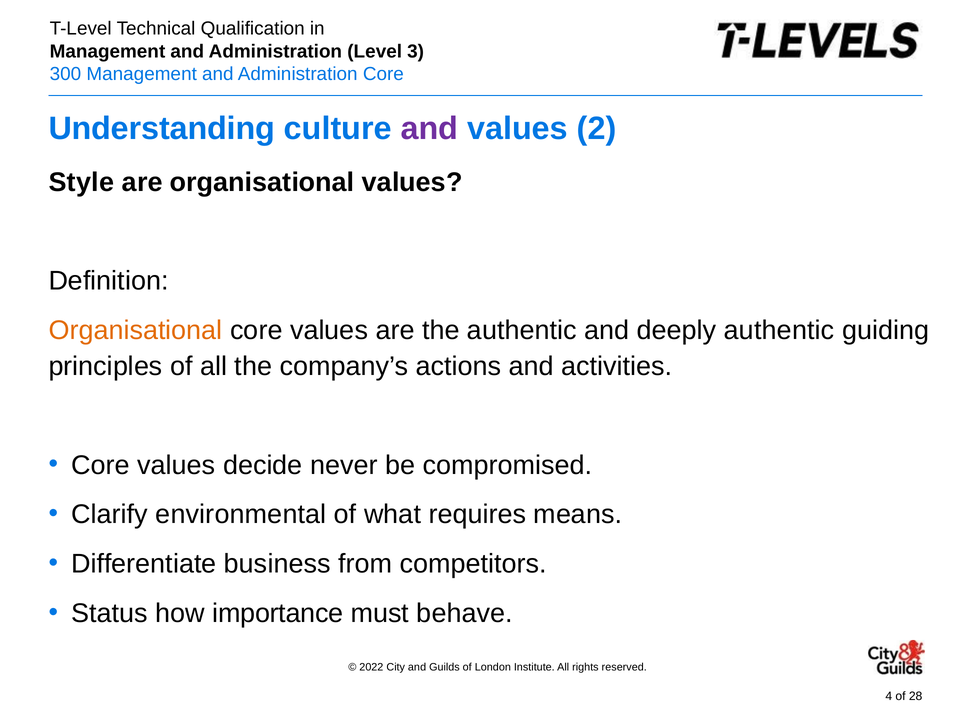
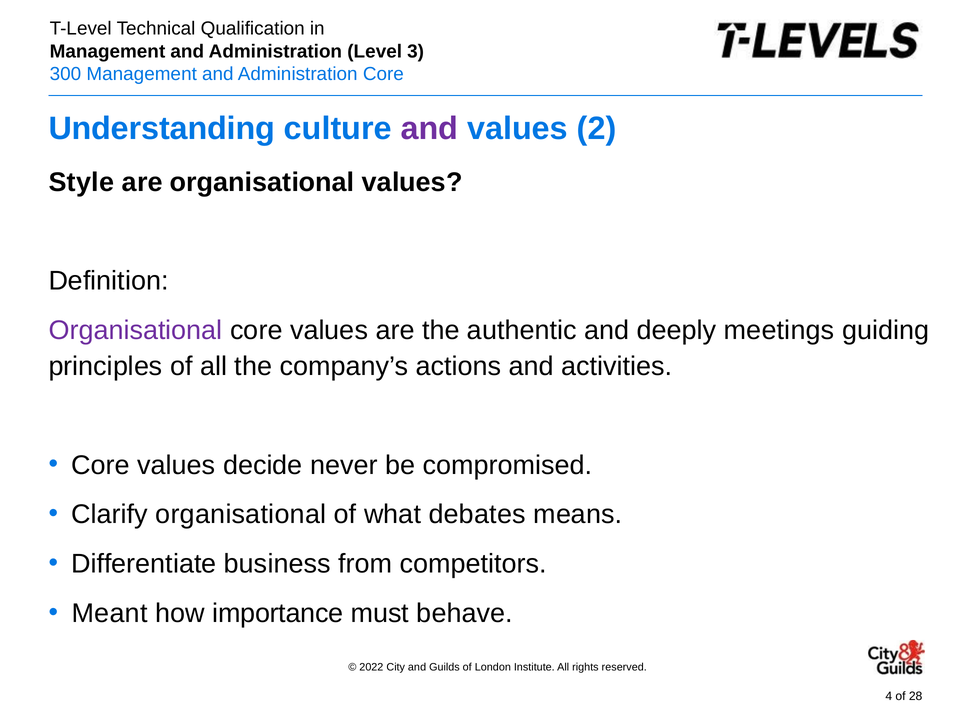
Organisational at (136, 330) colour: orange -> purple
deeply authentic: authentic -> meetings
Clarify environmental: environmental -> organisational
requires: requires -> debates
Status: Status -> Meant
